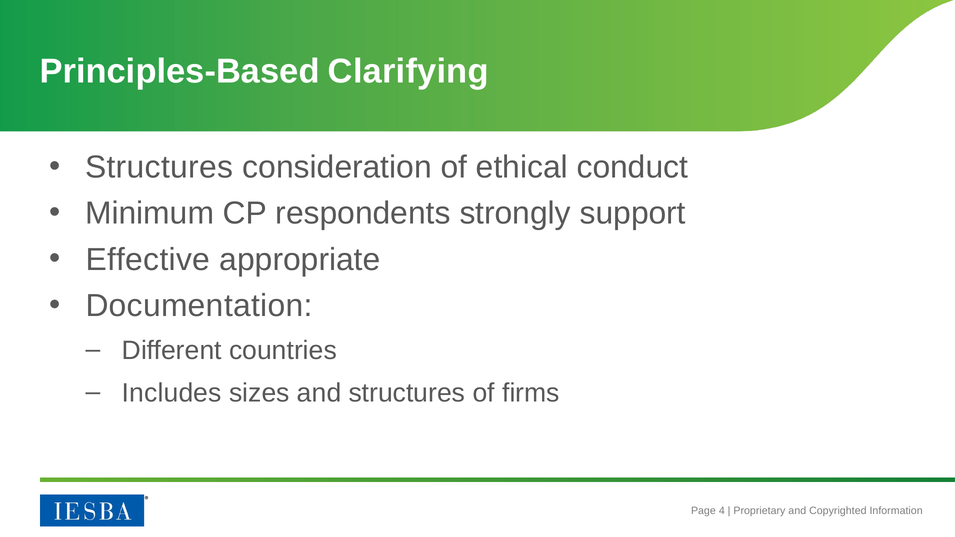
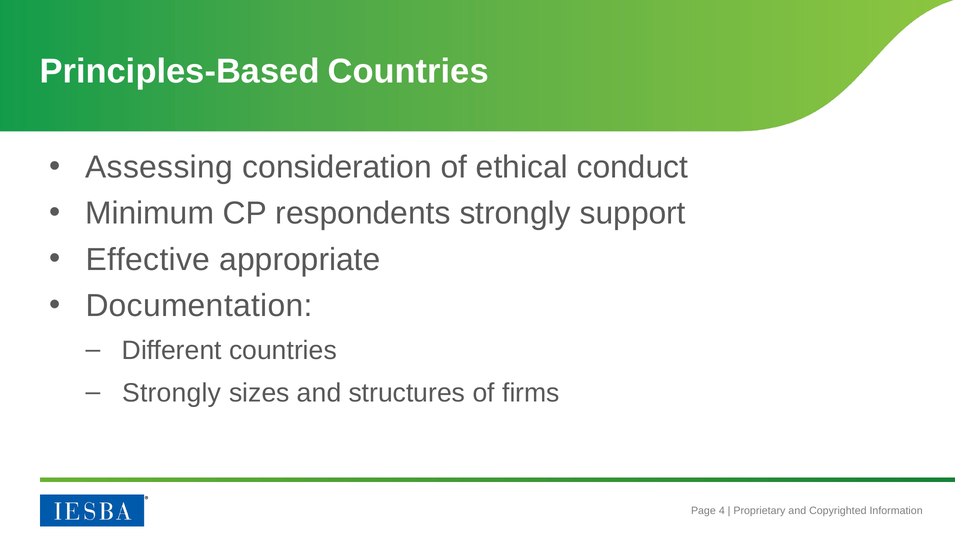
Principles-Based Clarifying: Clarifying -> Countries
Structures at (159, 167): Structures -> Assessing
Includes at (172, 393): Includes -> Strongly
